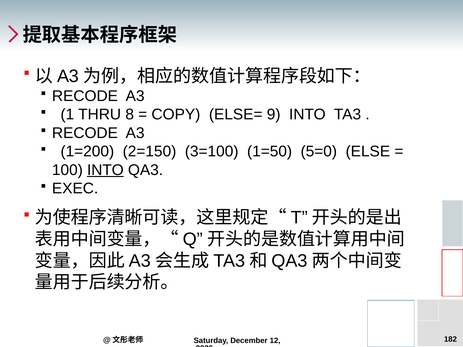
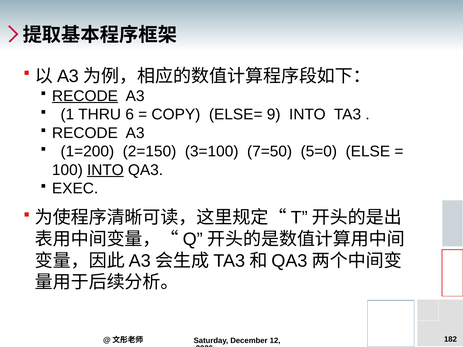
RECODE at (85, 96) underline: none -> present
8: 8 -> 6
1=50: 1=50 -> 7=50
